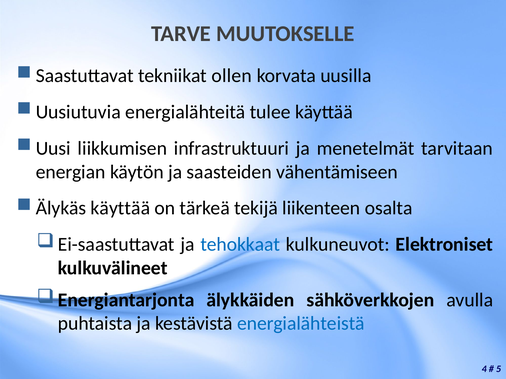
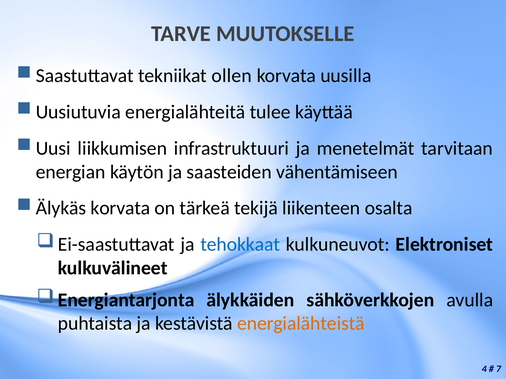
Älykäs käyttää: käyttää -> korvata
energialähteistä colour: blue -> orange
5: 5 -> 7
